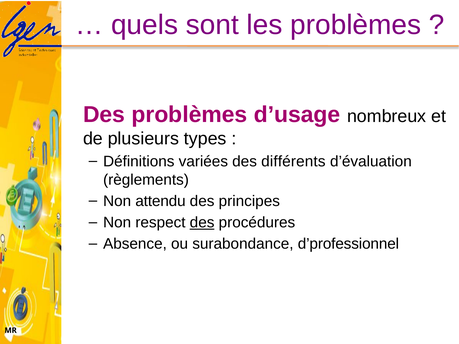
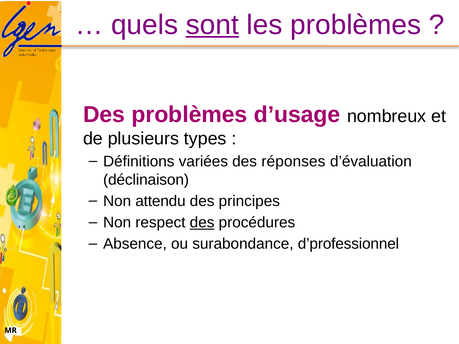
sont underline: none -> present
différents: différents -> réponses
règlements: règlements -> déclinaison
